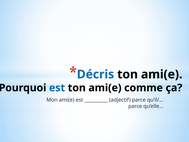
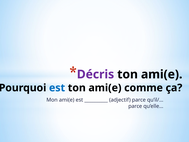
Décris colour: blue -> purple
